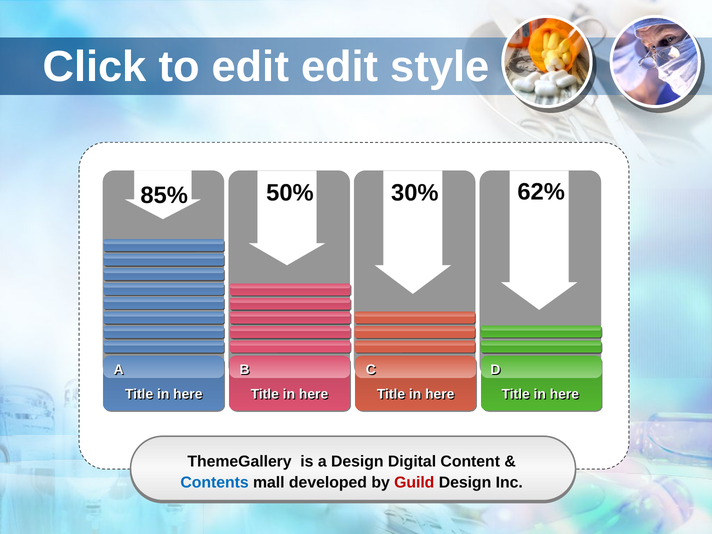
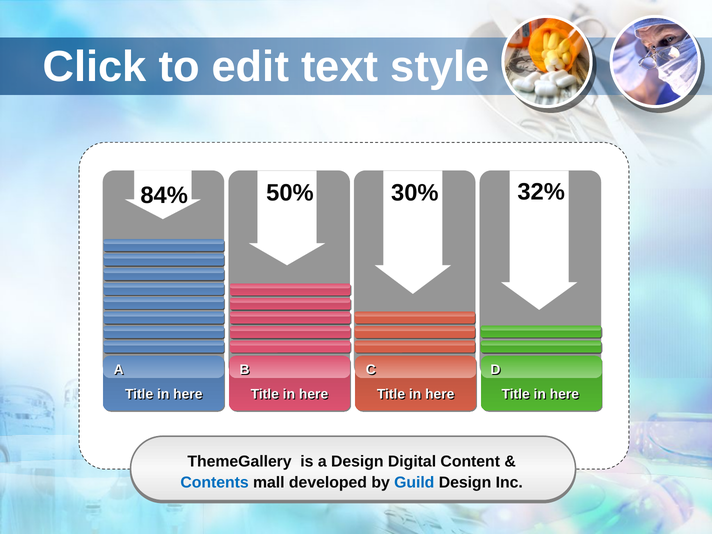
edit edit: edit -> text
85%: 85% -> 84%
62%: 62% -> 32%
Guild colour: red -> blue
